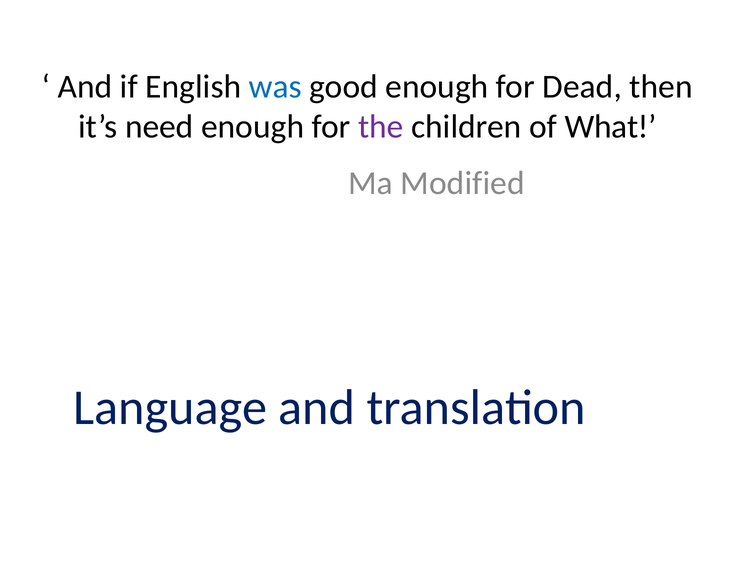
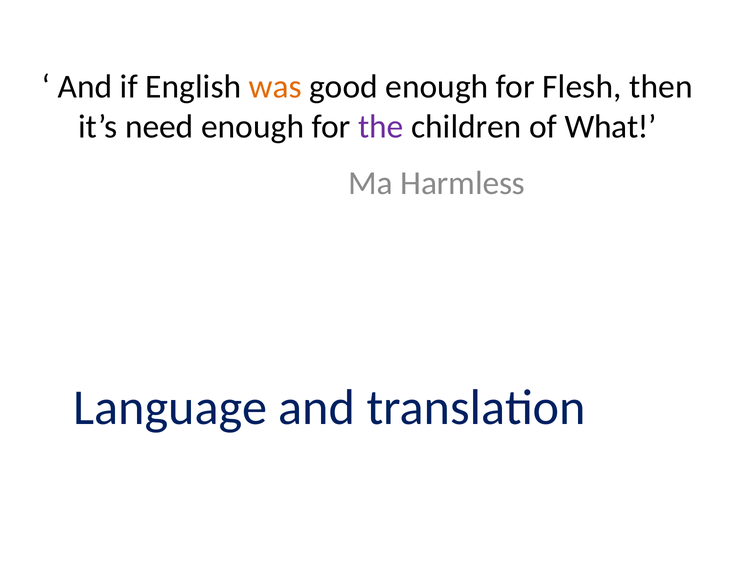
was colour: blue -> orange
Dead: Dead -> Flesh
Modified: Modified -> Harmless
